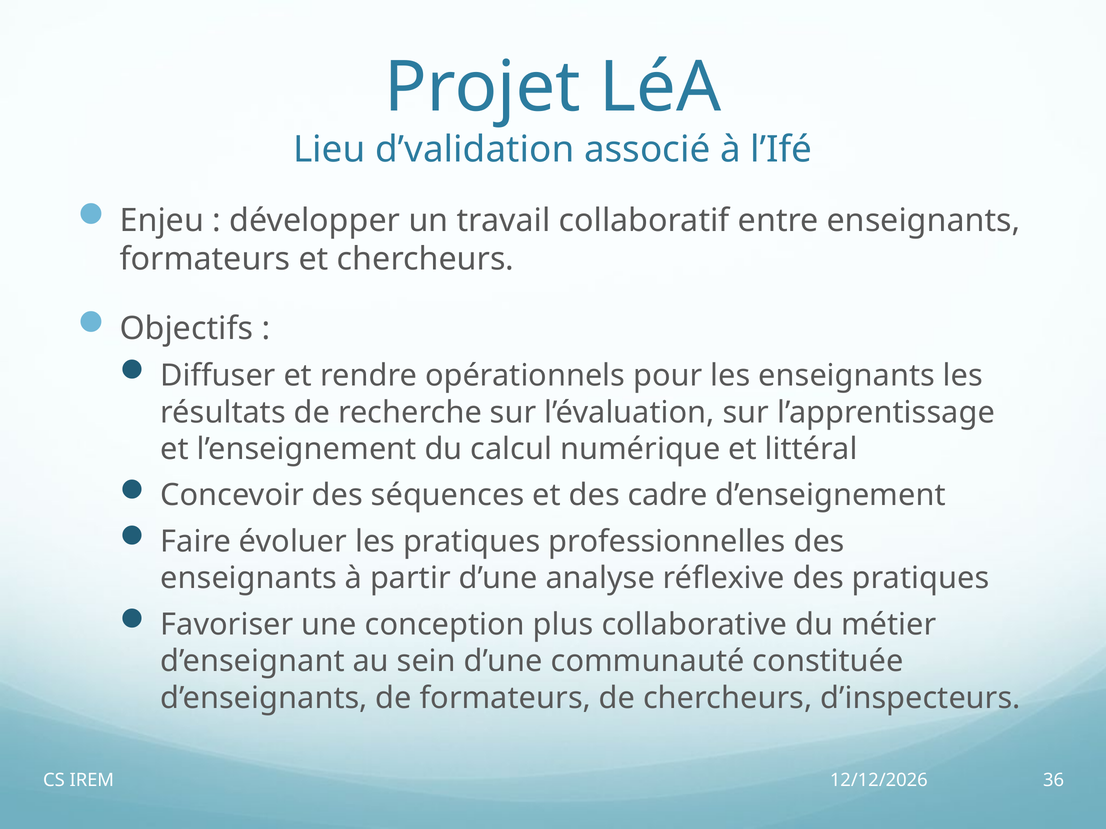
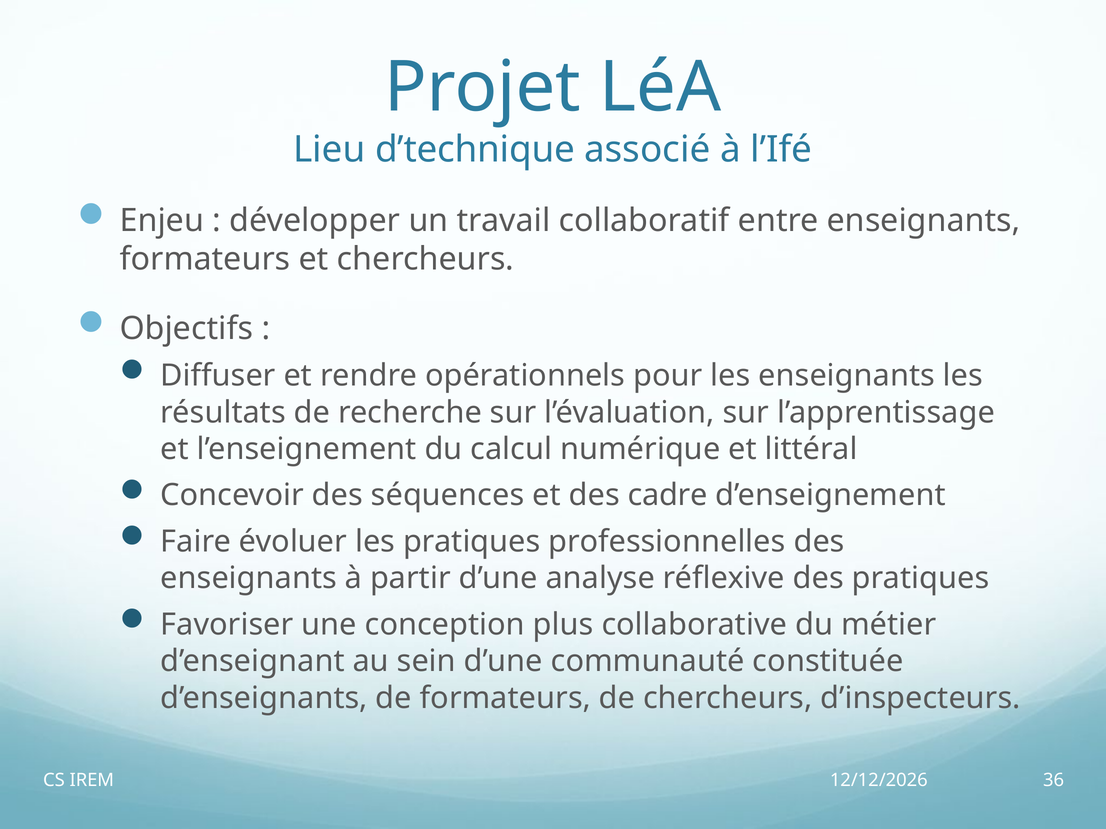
d’validation: d’validation -> d’technique
